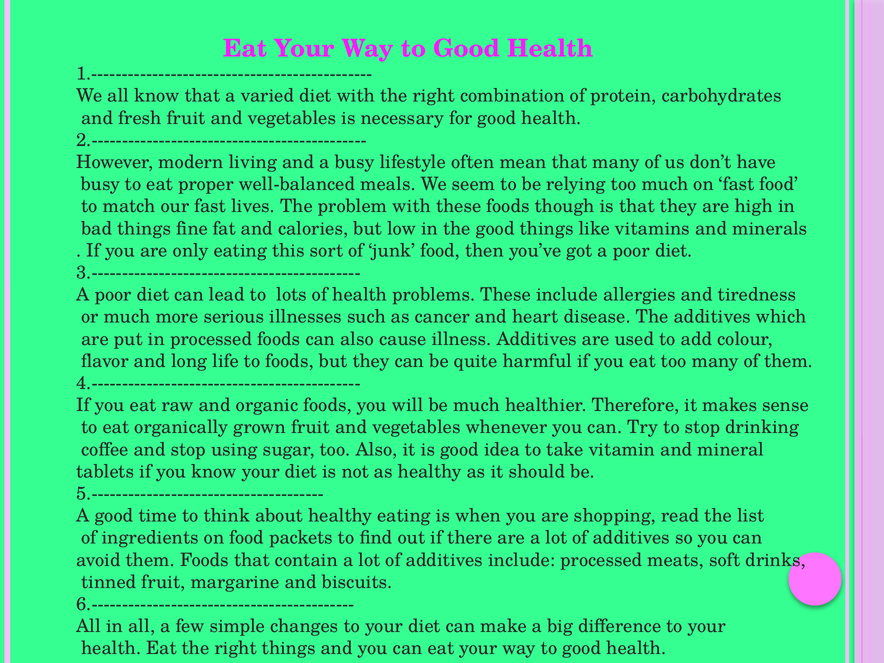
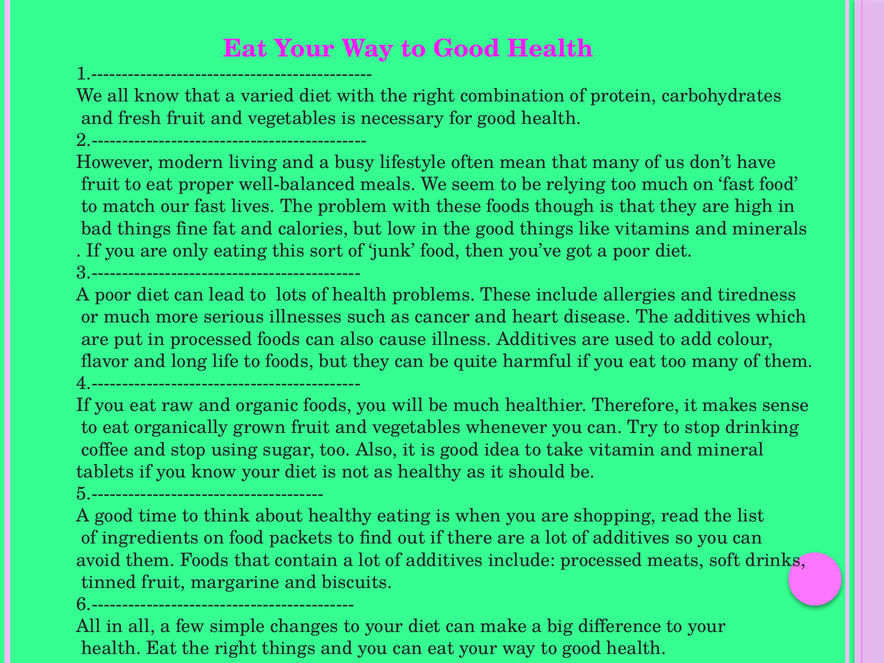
busy at (101, 184): busy -> fruit
